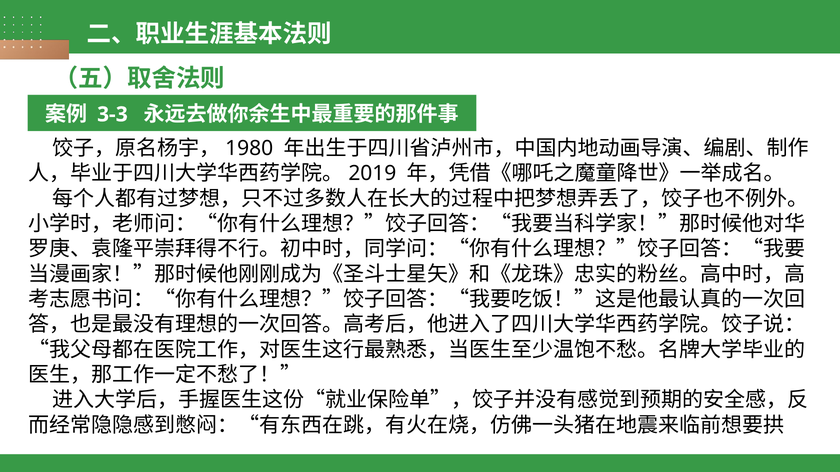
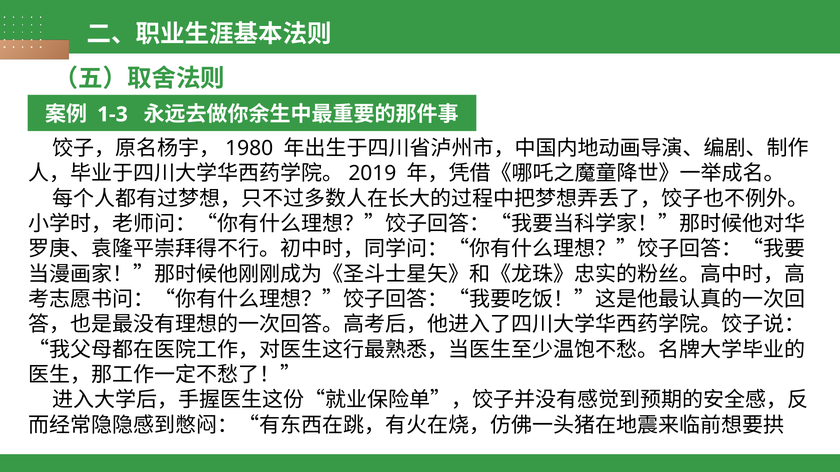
3-3: 3-3 -> 1-3
